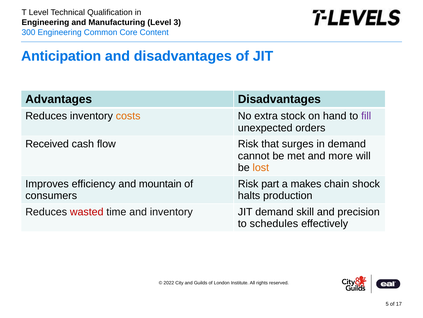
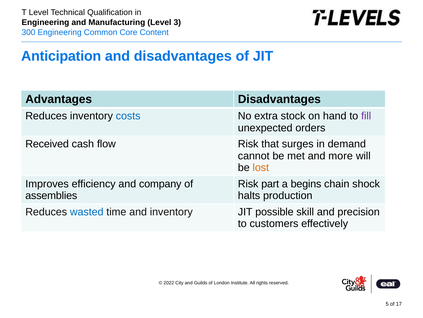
costs colour: orange -> blue
mountain: mountain -> company
makes: makes -> begins
consumers: consumers -> assemblies
wasted colour: red -> blue
JIT demand: demand -> possible
schedules: schedules -> customers
